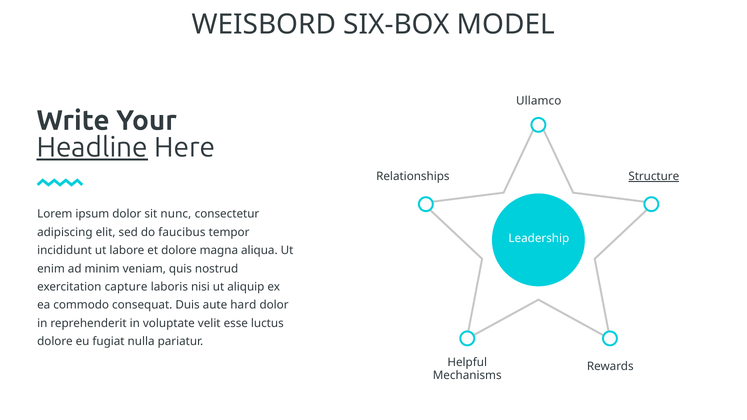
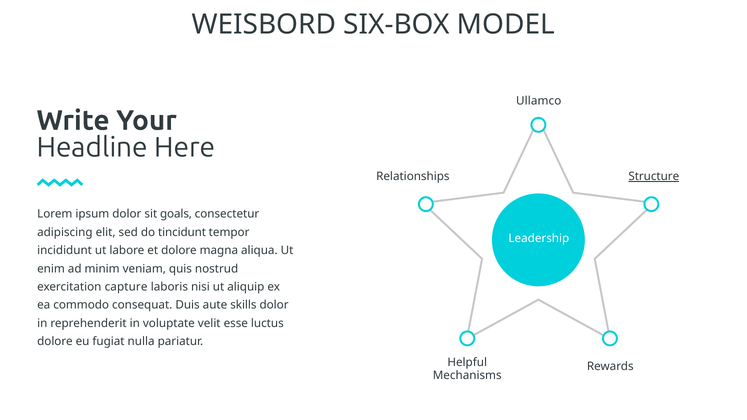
Headline underline: present -> none
nunc: nunc -> goals
faucibus: faucibus -> tincidunt
hard: hard -> skills
